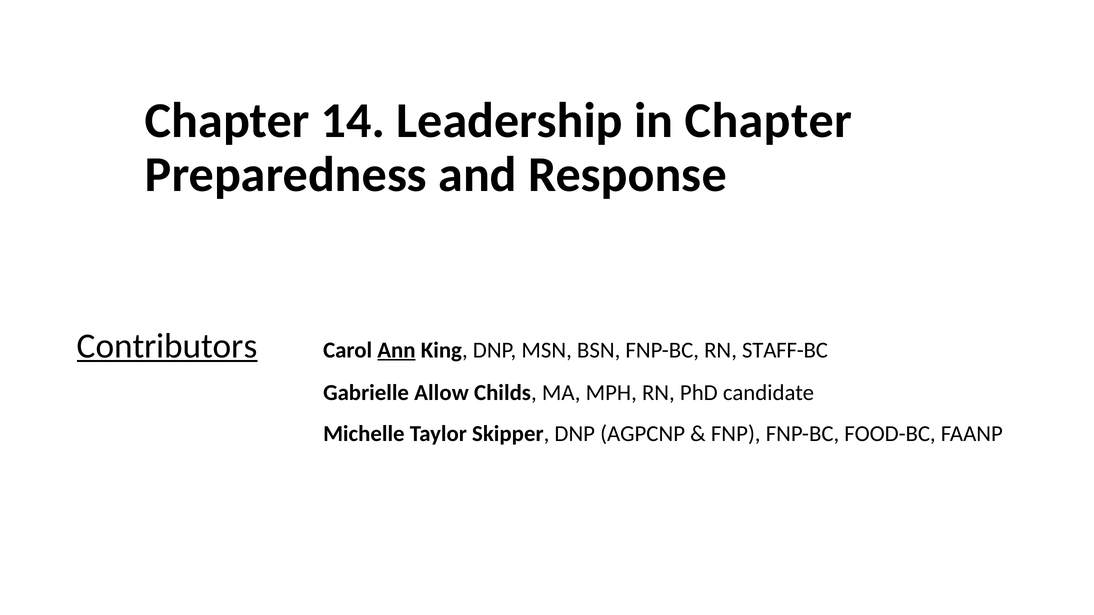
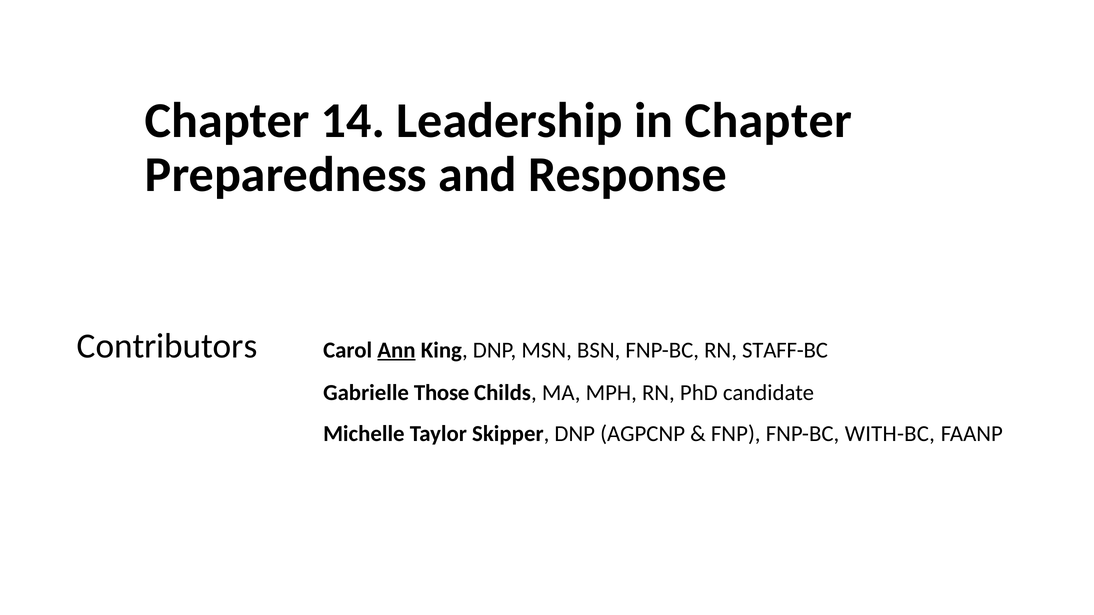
Contributors underline: present -> none
Allow: Allow -> Those
FOOD-BC: FOOD-BC -> WITH-BC
